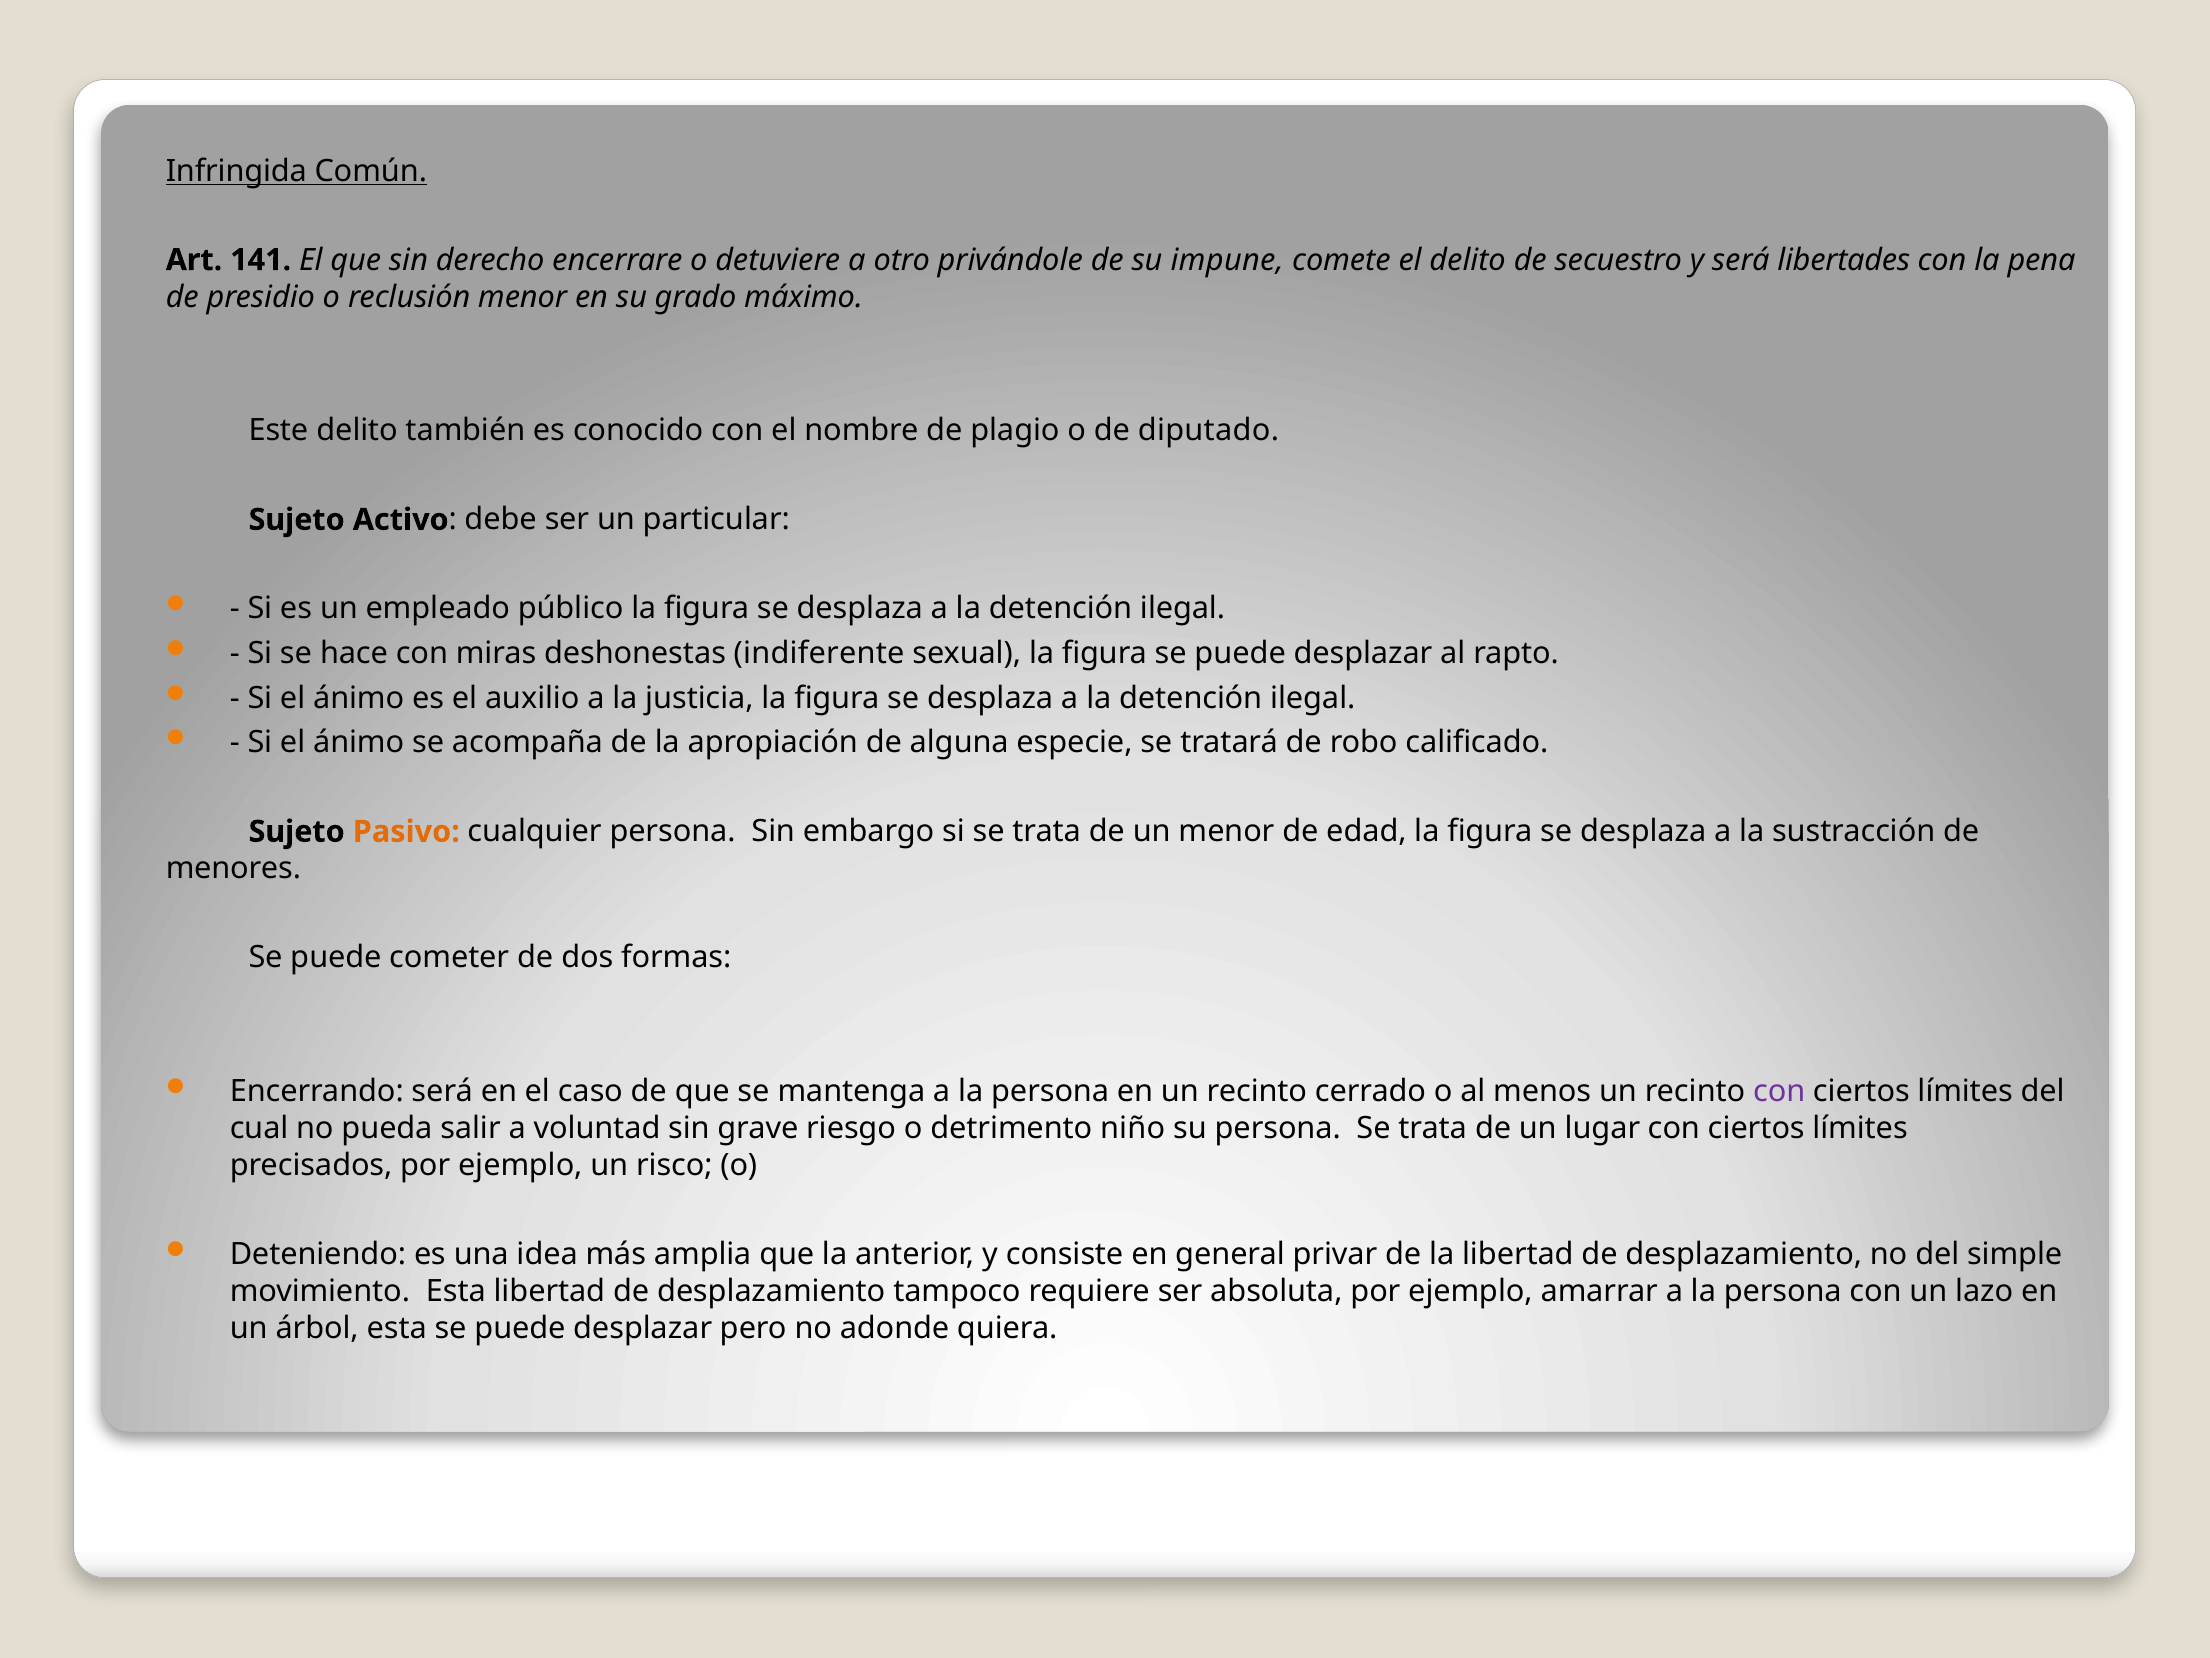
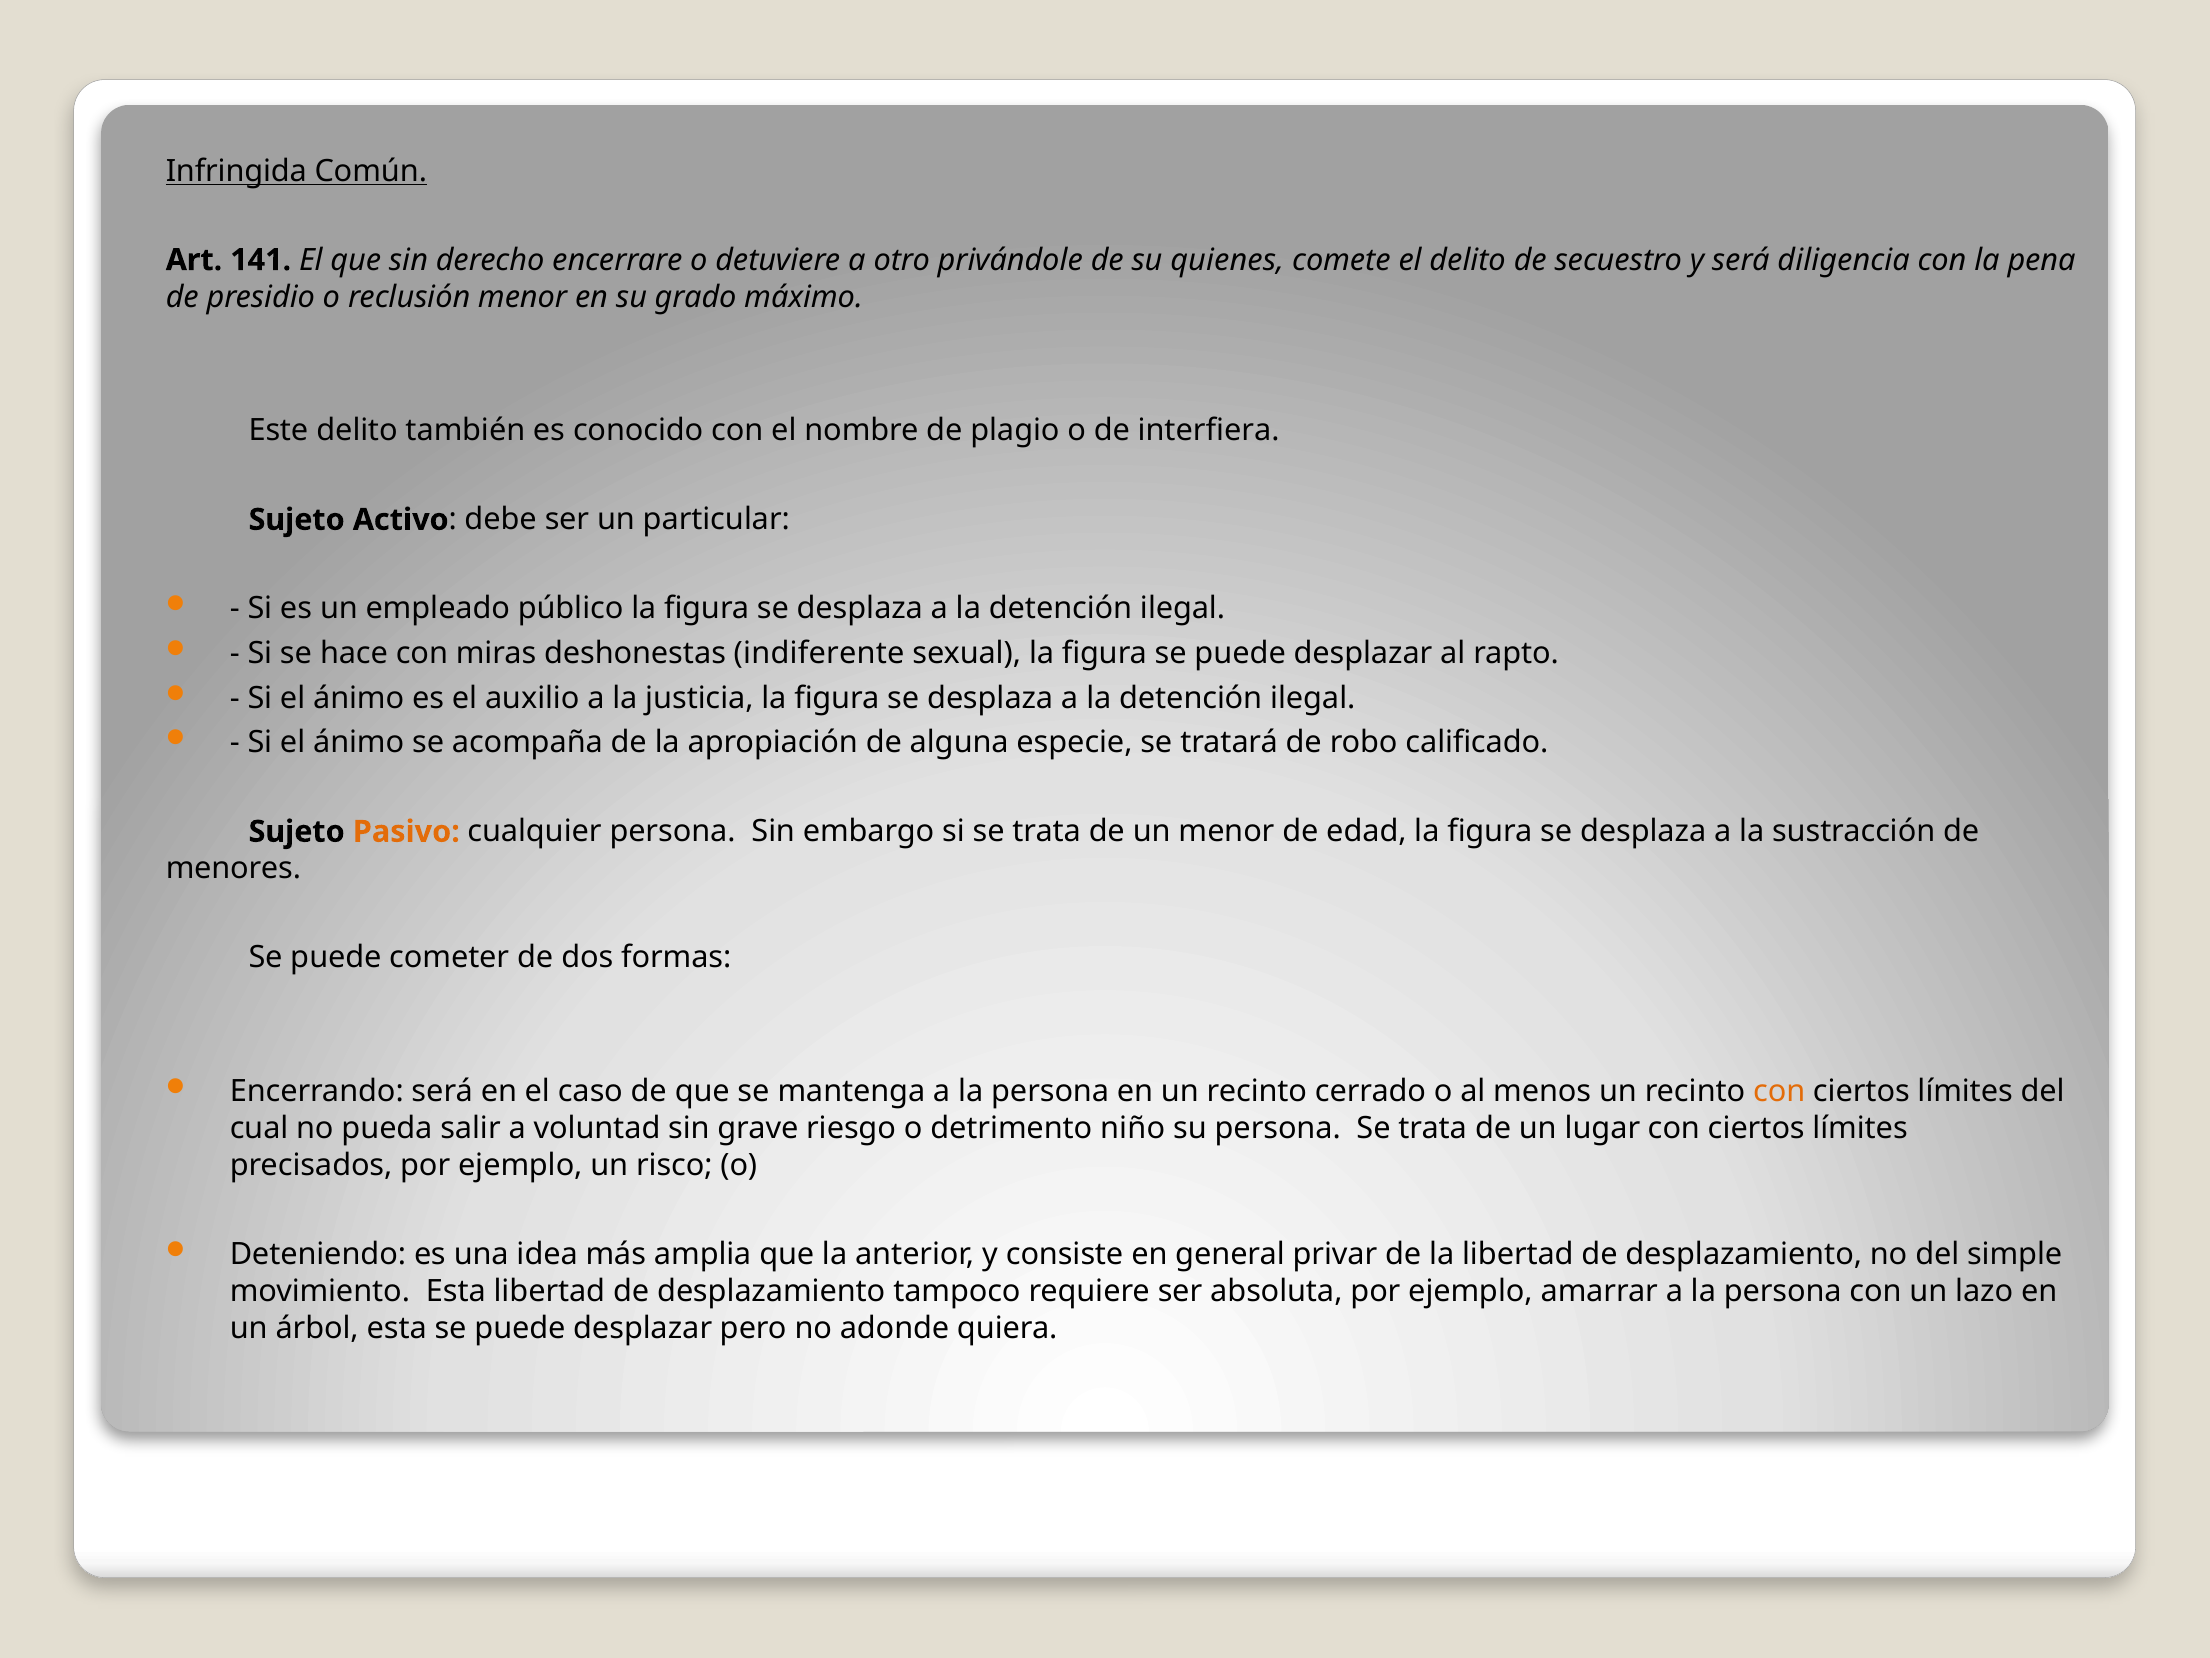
impune: impune -> quienes
libertades: libertades -> diligencia
diputado: diputado -> interfiera
con at (1779, 1091) colour: purple -> orange
